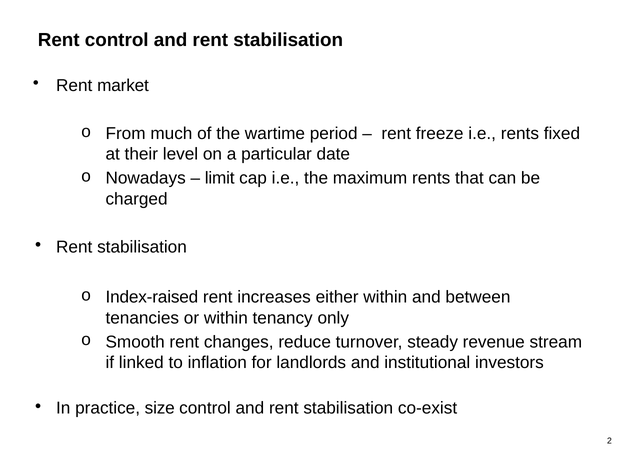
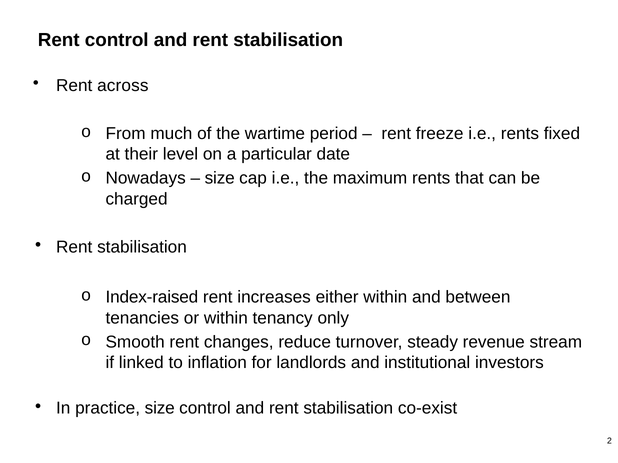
market: market -> across
limit at (220, 178): limit -> size
